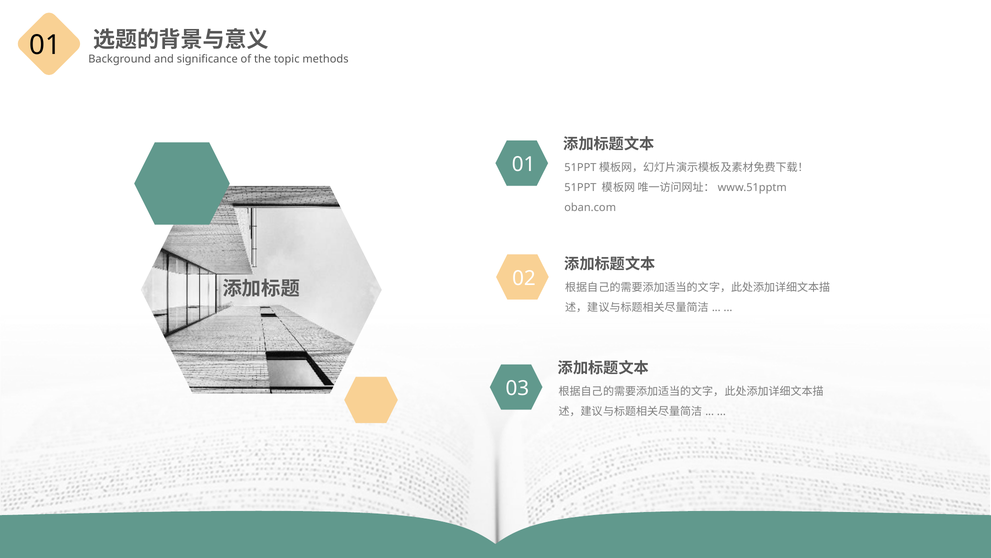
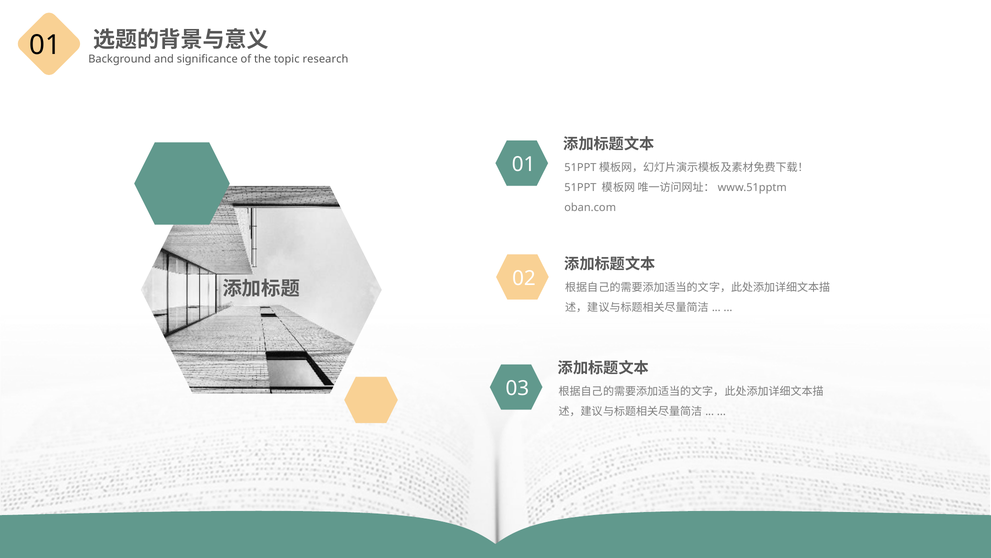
methods: methods -> research
